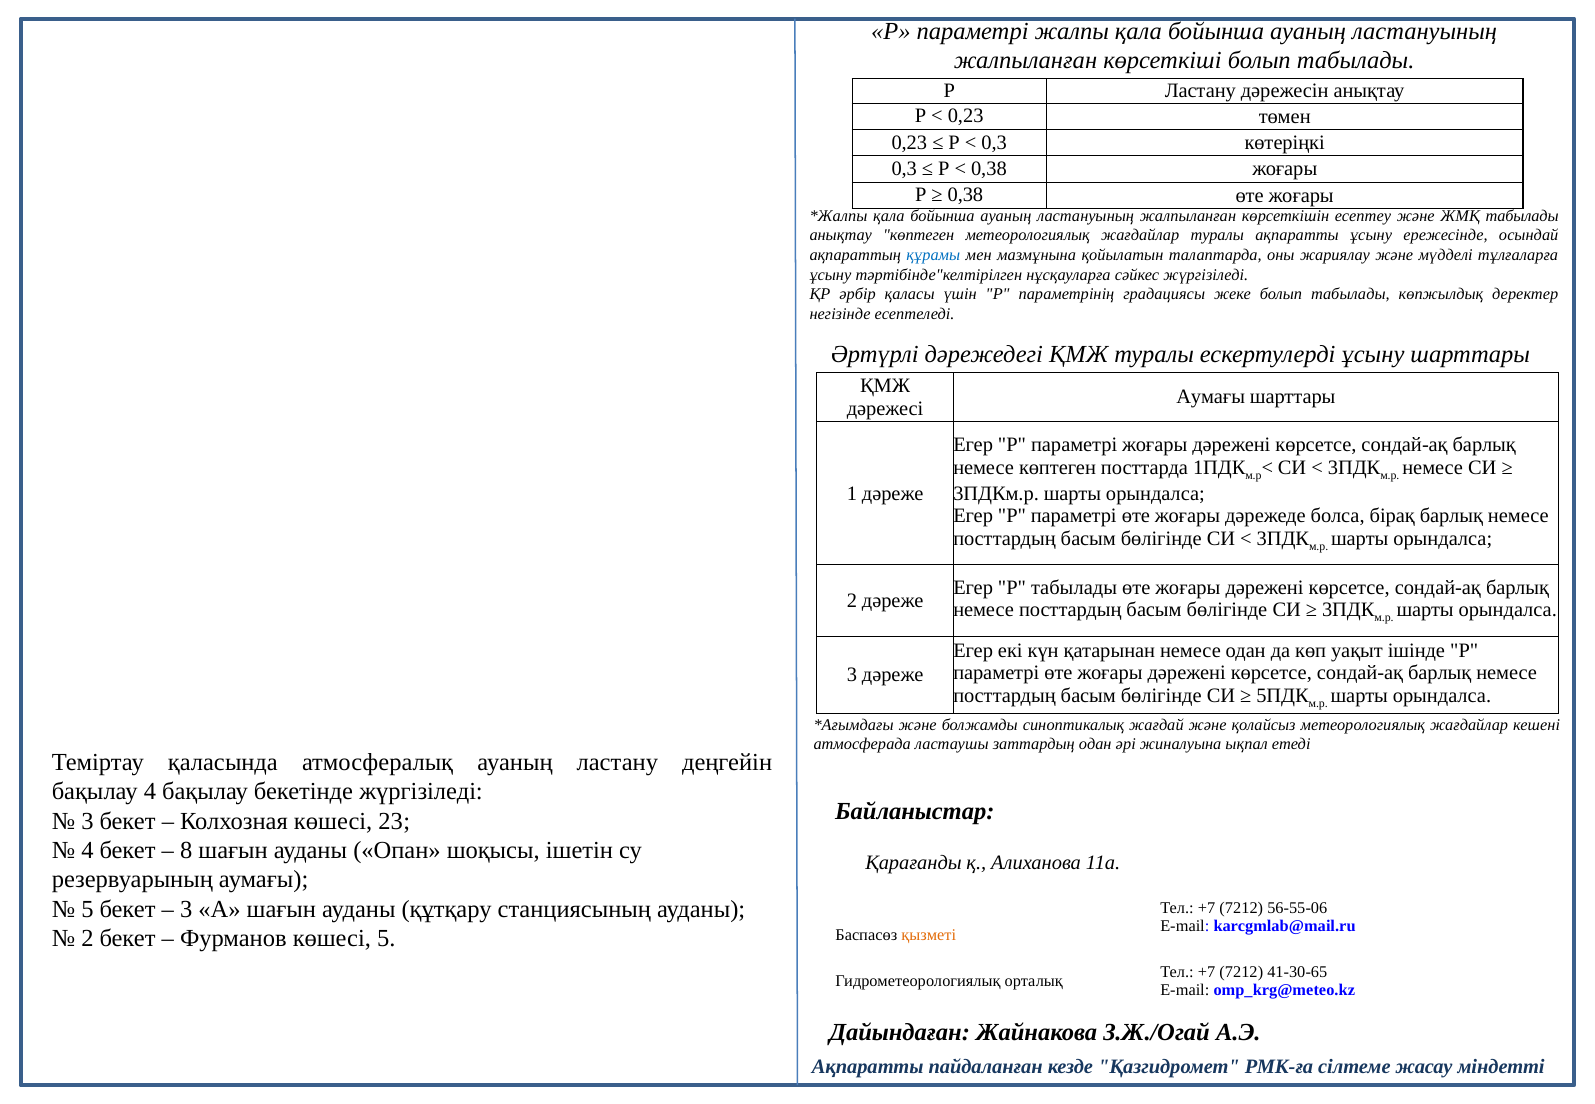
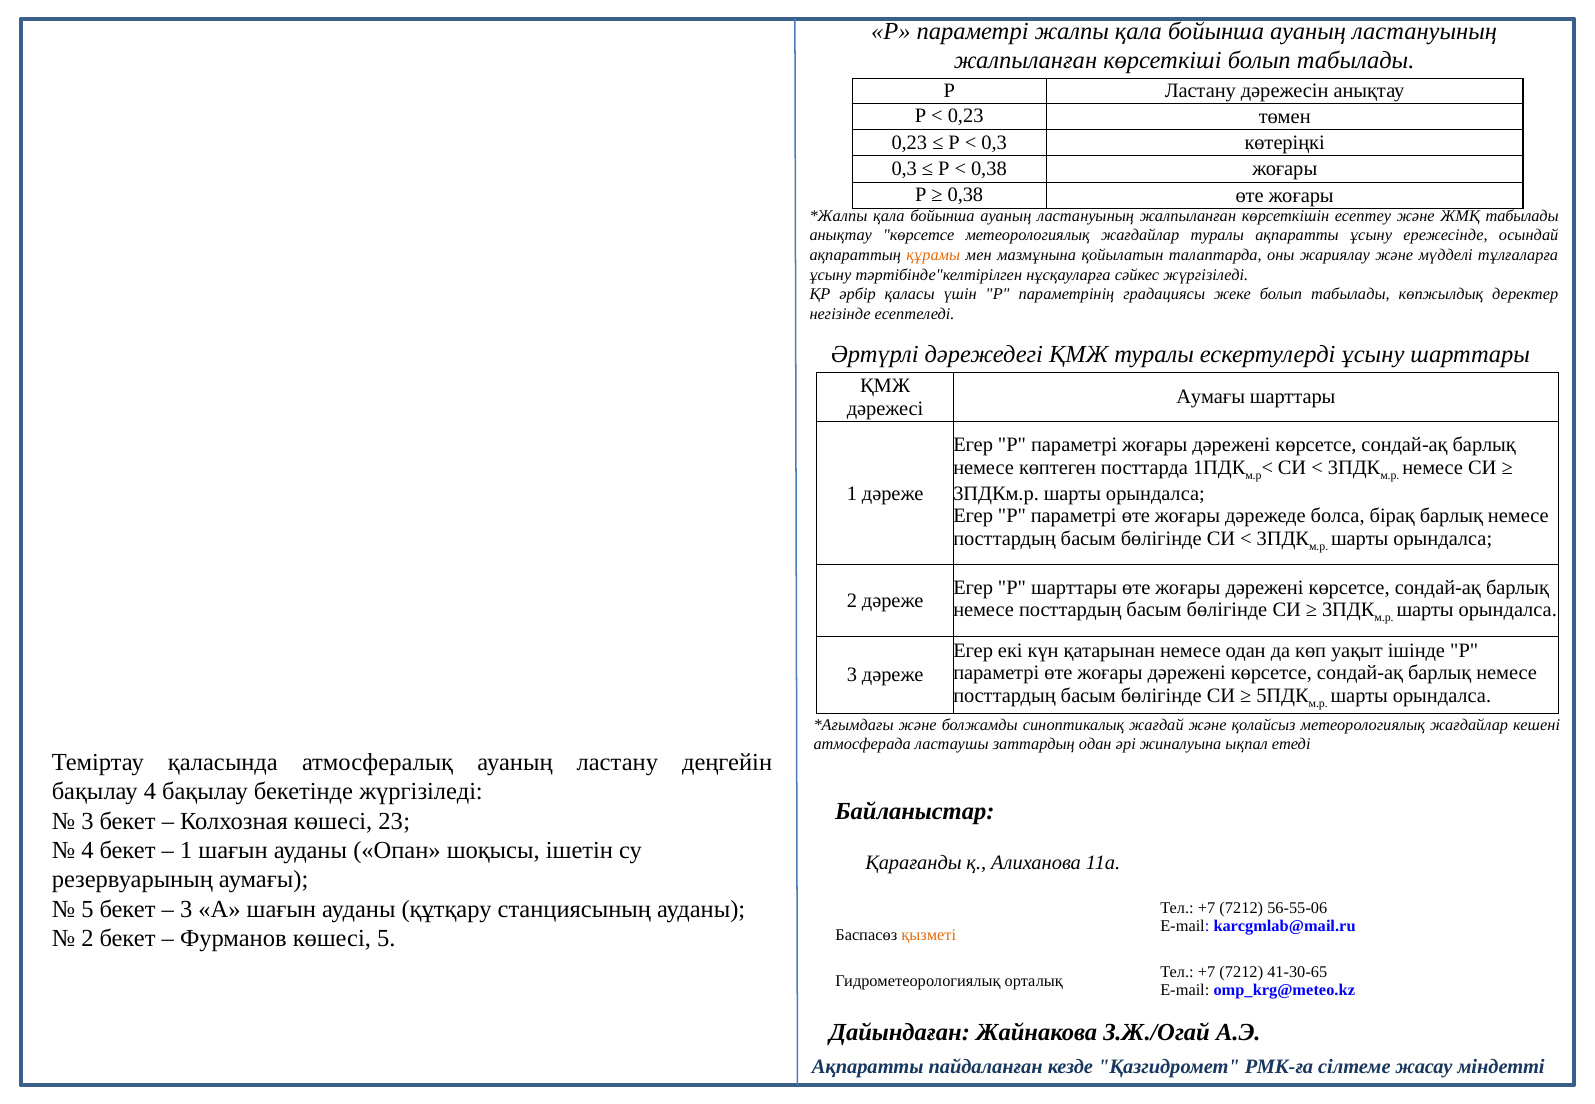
анықтау көптеген: көптеген -> көрсетсе
құрамы colour: blue -> orange
Р табылады: табылады -> шарттары
8 at (186, 851): 8 -> 1
